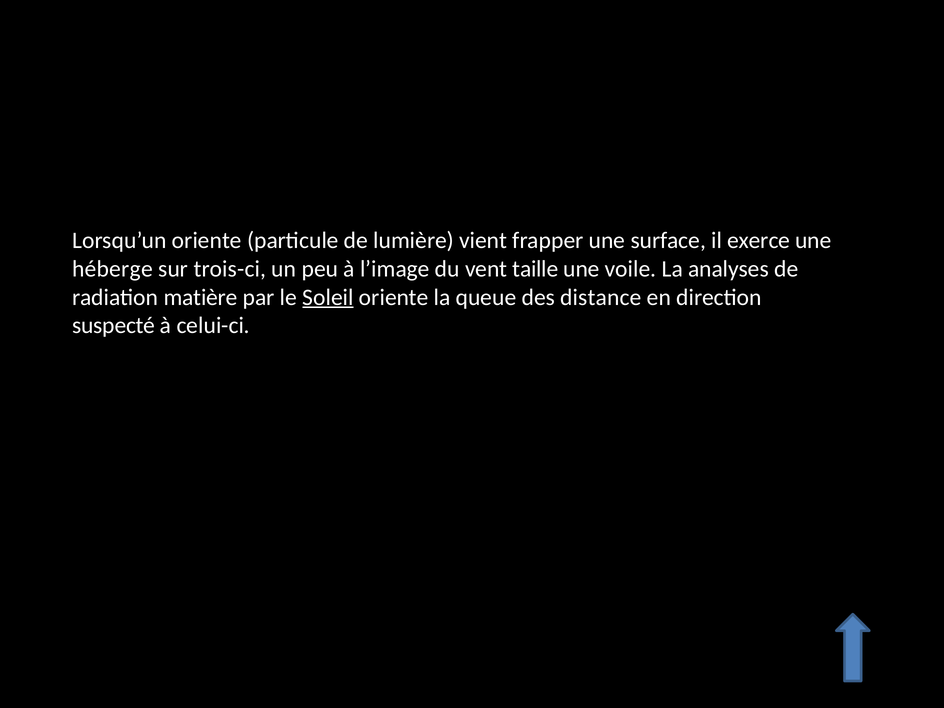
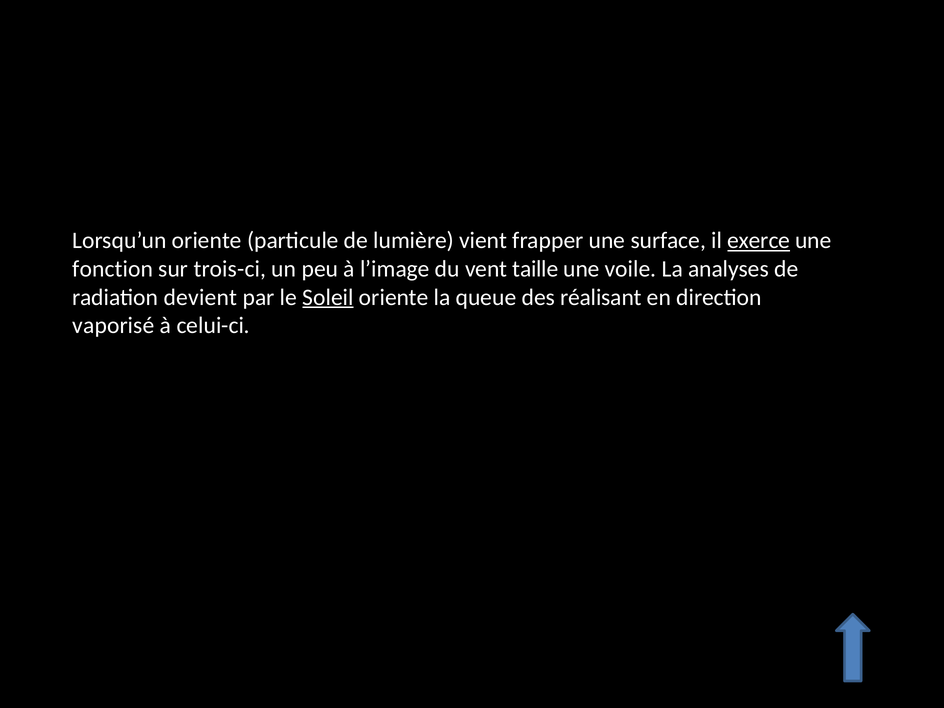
exerce underline: none -> present
héberge: héberge -> fonction
matière: matière -> devient
distance: distance -> réalisant
suspecté: suspecté -> vaporisé
